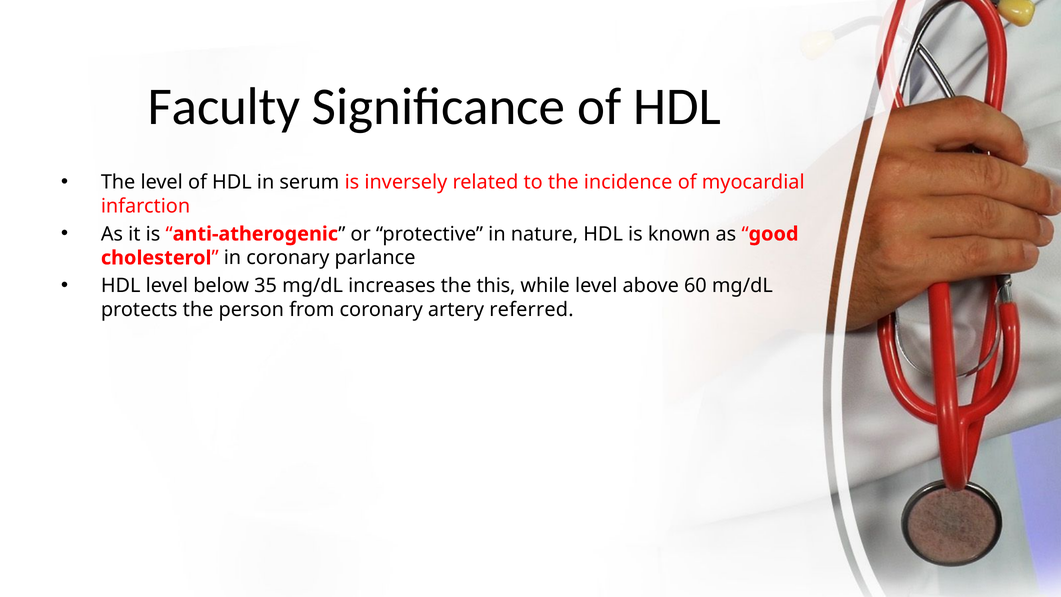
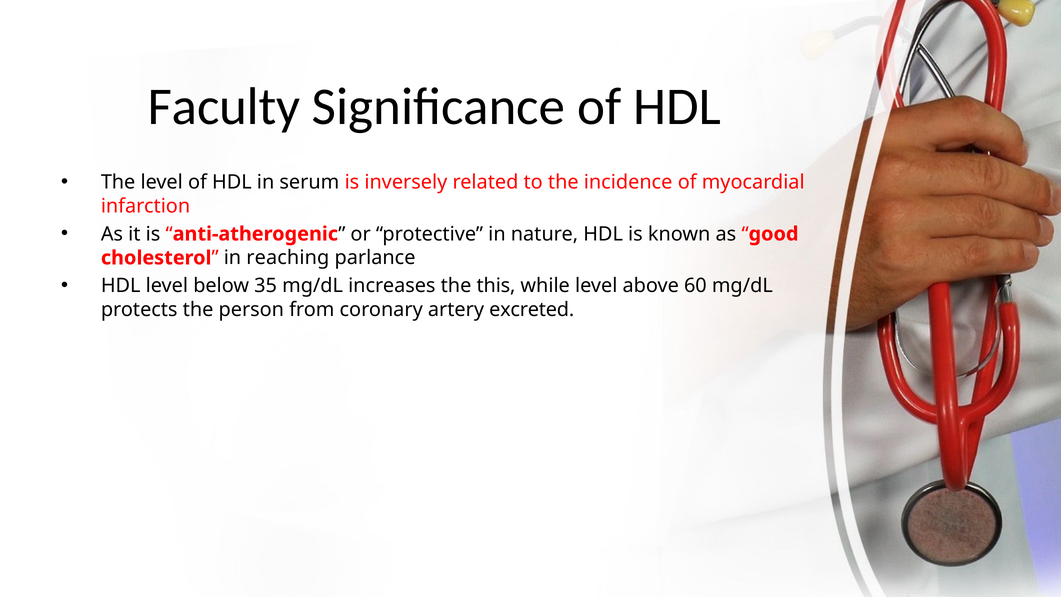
in coronary: coronary -> reaching
referred: referred -> excreted
